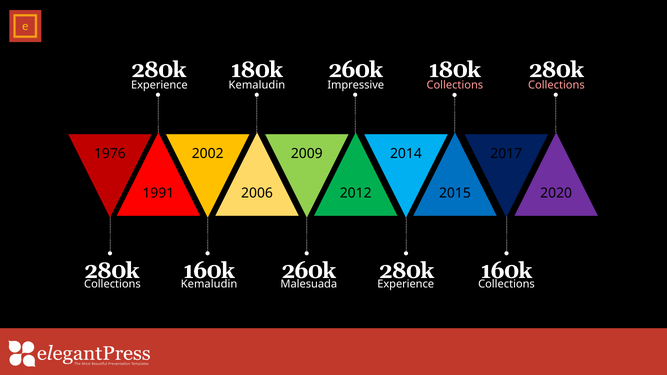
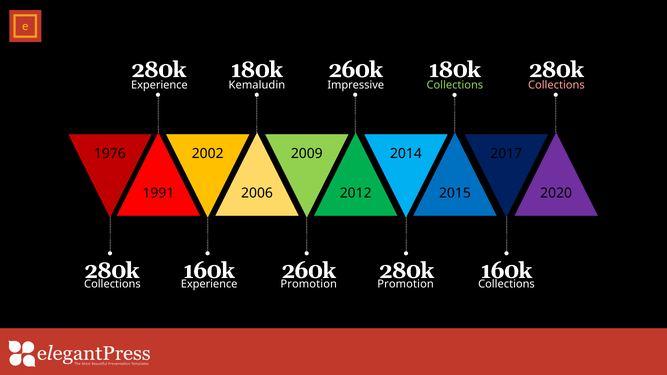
Collections at (455, 85) colour: pink -> light green
Kemaludin at (209, 284): Kemaludin -> Experience
Malesuada at (309, 284): Malesuada -> Promotion
Experience at (406, 284): Experience -> Promotion
